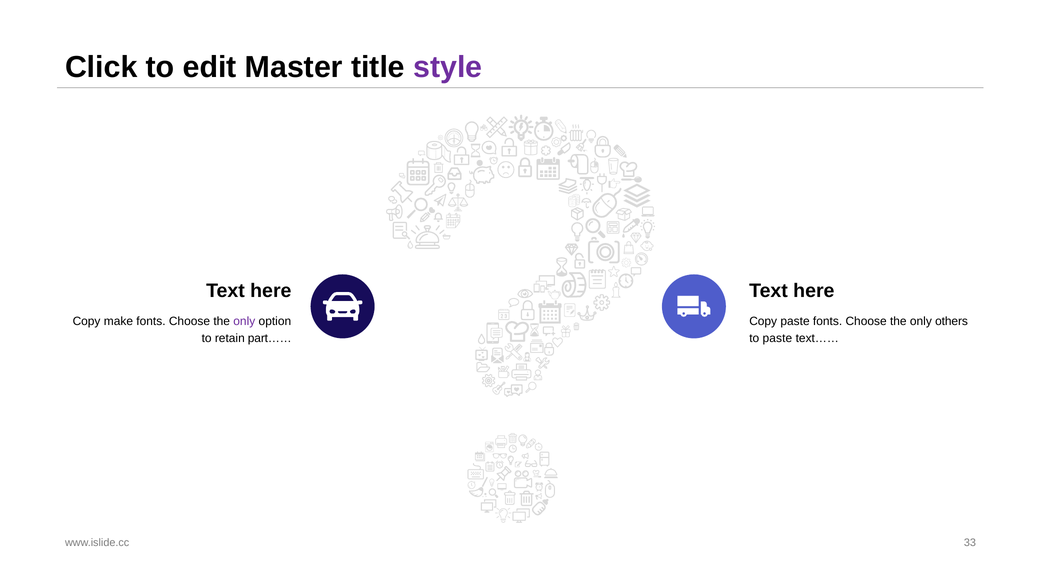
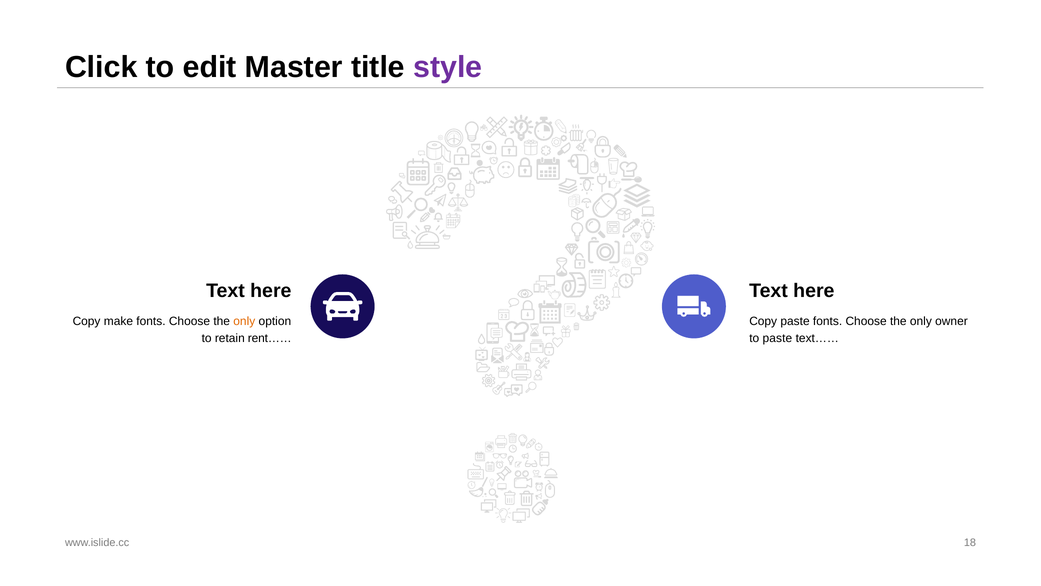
only at (244, 321) colour: purple -> orange
others: others -> owner
part……: part…… -> rent……
33: 33 -> 18
